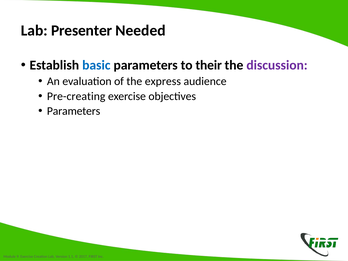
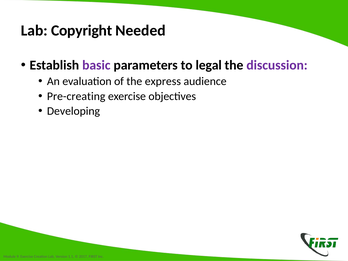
Presenter: Presenter -> Copyright
basic colour: blue -> purple
their: their -> legal
Parameters at (74, 111): Parameters -> Developing
